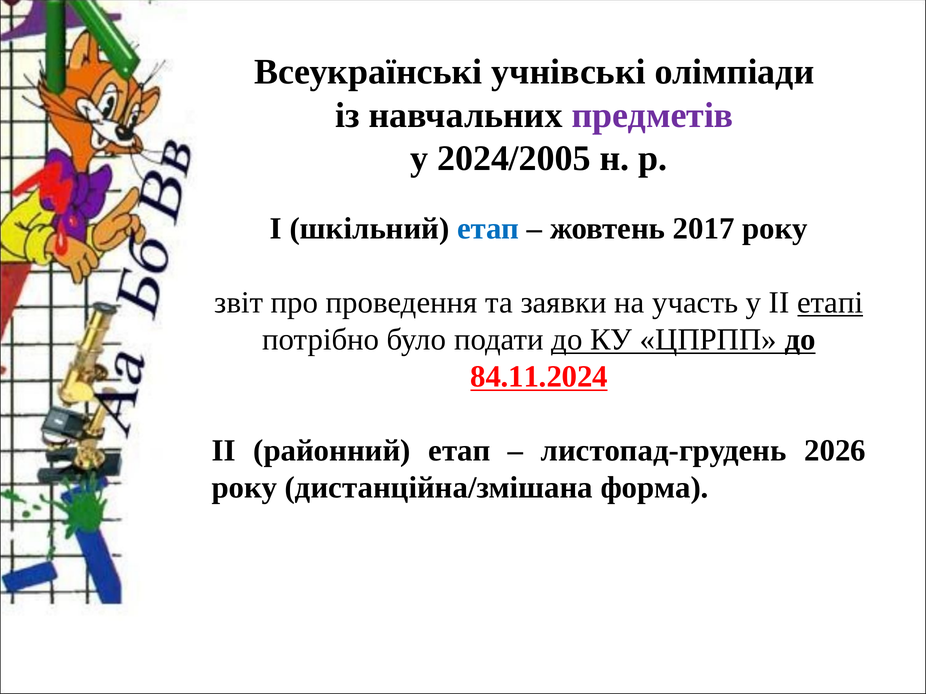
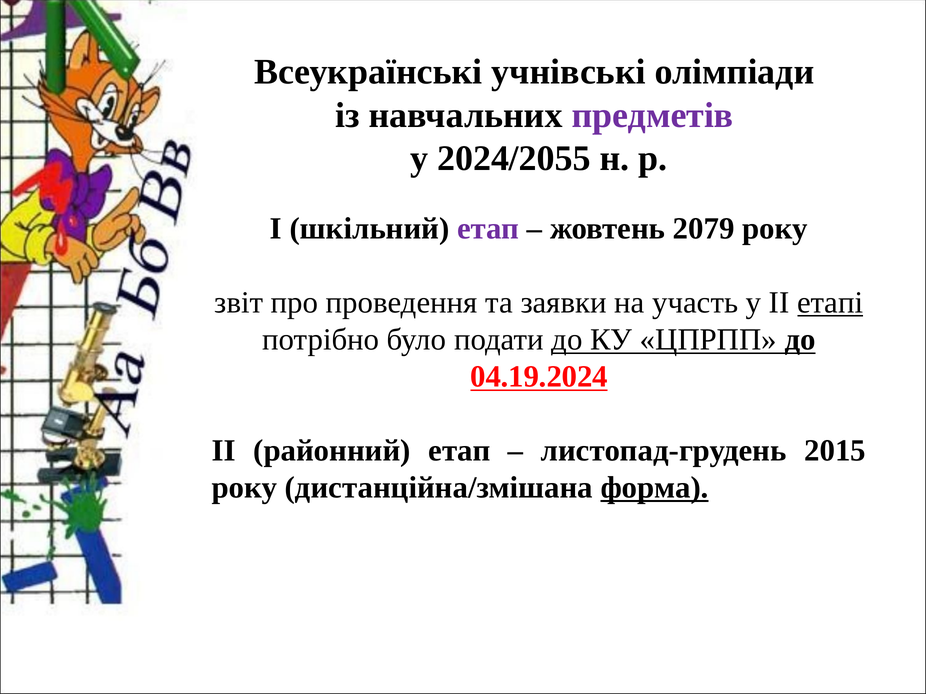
2024/2005: 2024/2005 -> 2024/2055
етап at (488, 229) colour: blue -> purple
2017: 2017 -> 2079
84.11.2024: 84.11.2024 -> 04.19.2024
2026: 2026 -> 2015
форма underline: none -> present
